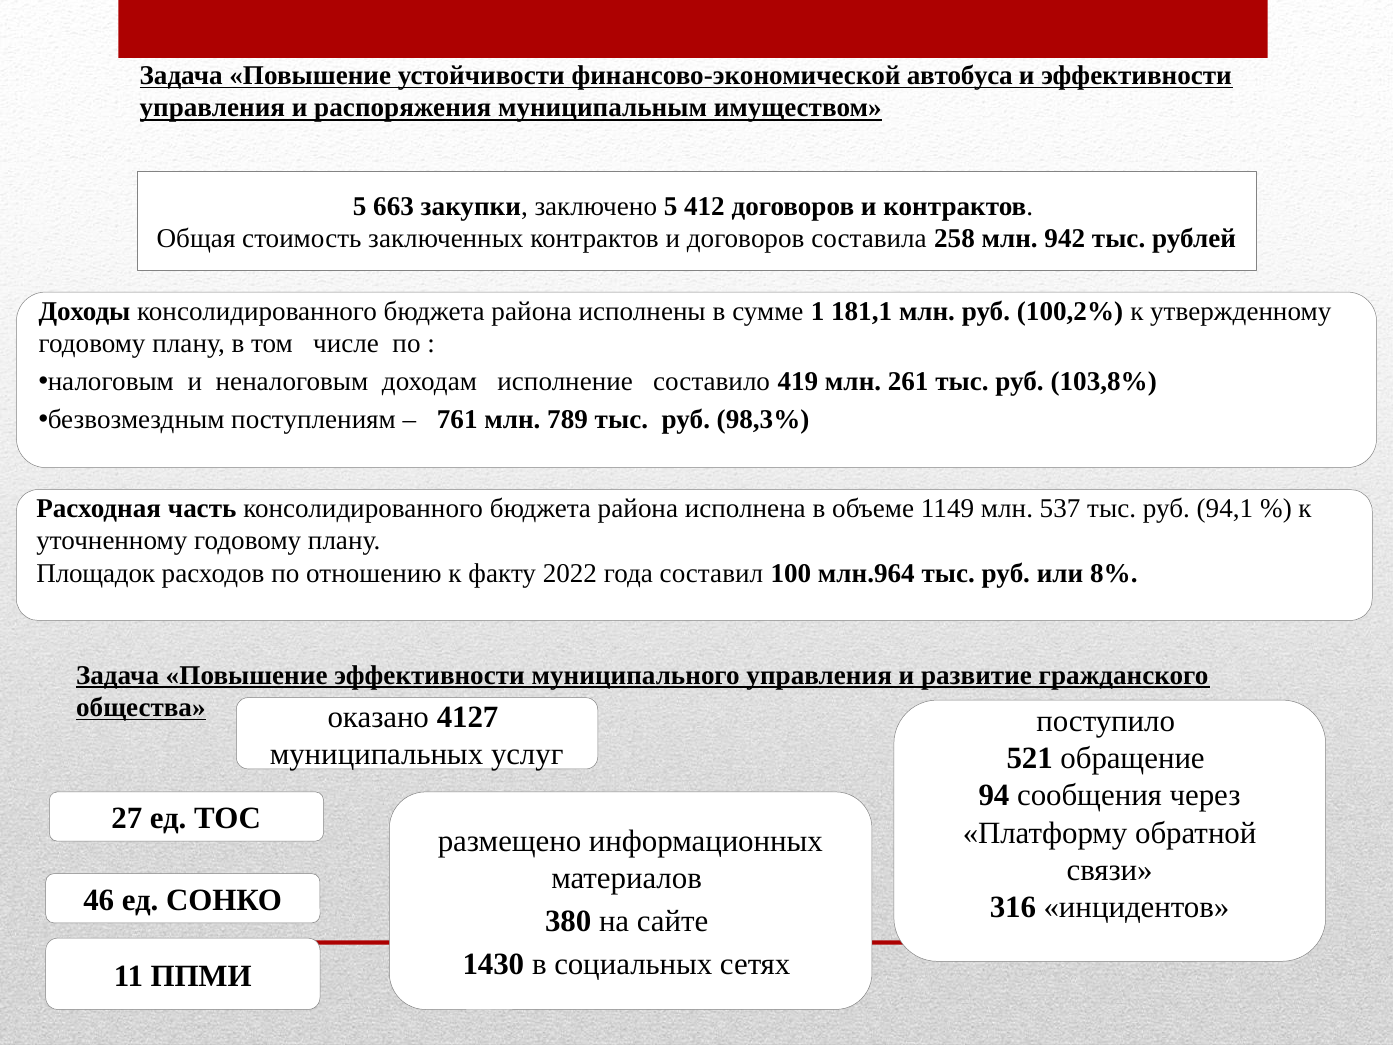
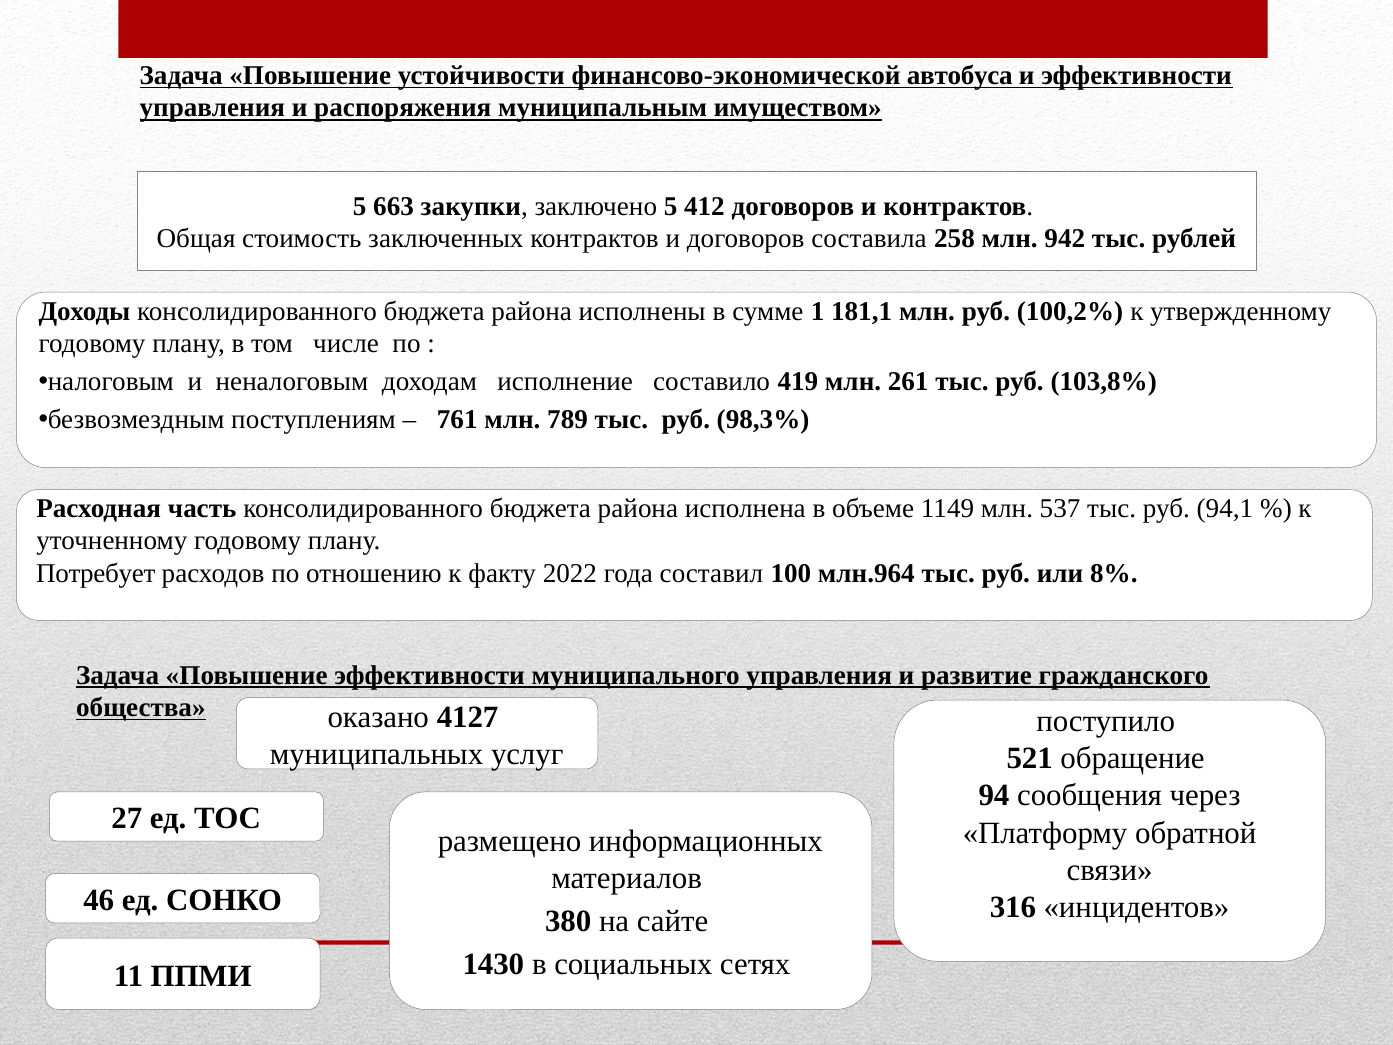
Площадок: Площадок -> Потребует
